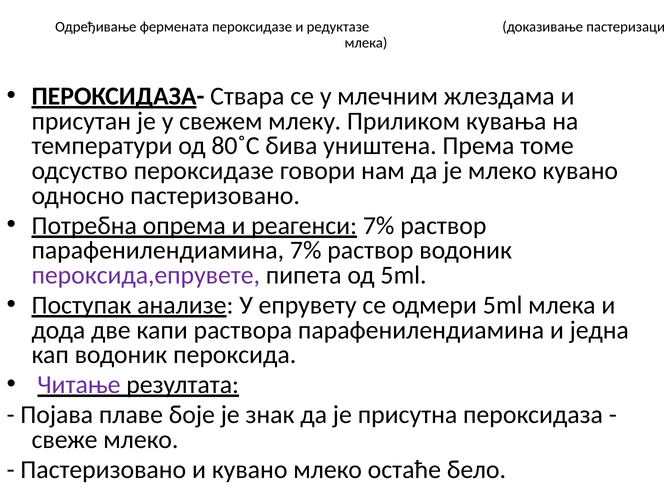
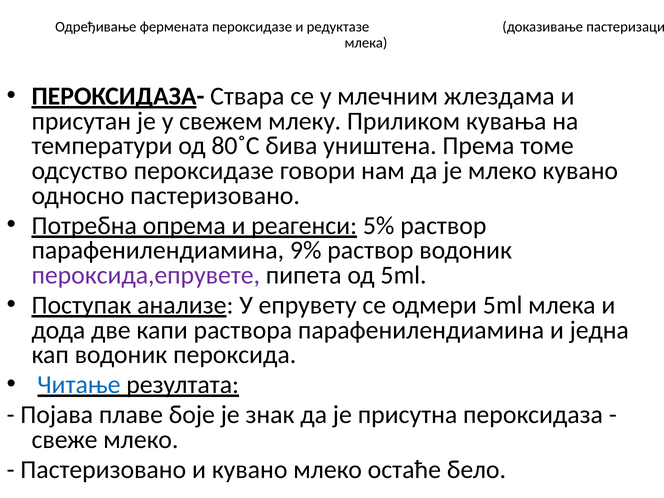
реагенси 7%: 7% -> 5%
парафенилендиамина 7%: 7% -> 9%
Читање colour: purple -> blue
